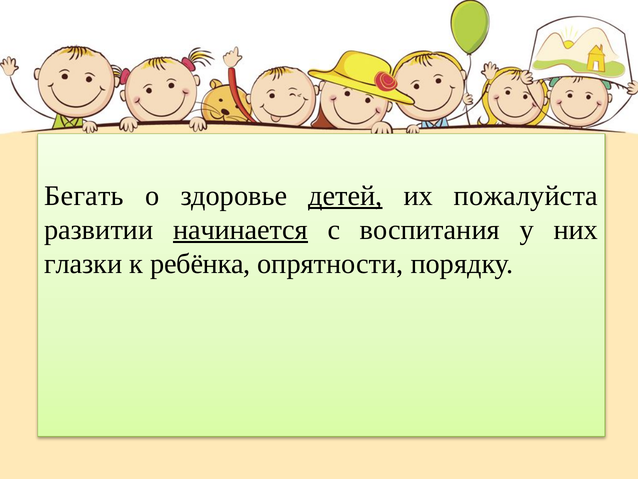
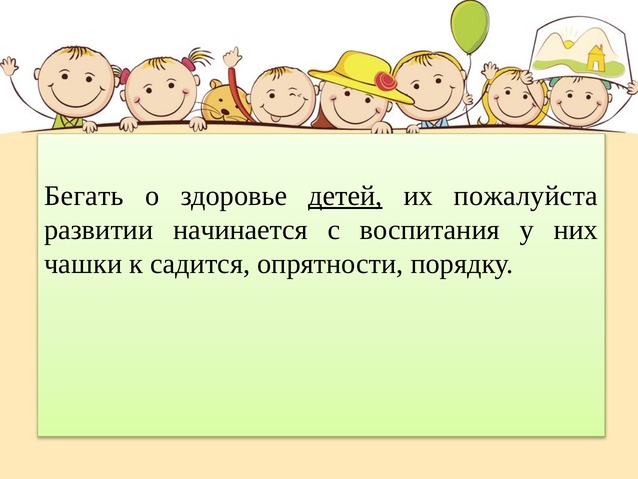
начинается underline: present -> none
глазки: глазки -> чашки
ребёнка: ребёнка -> садится
